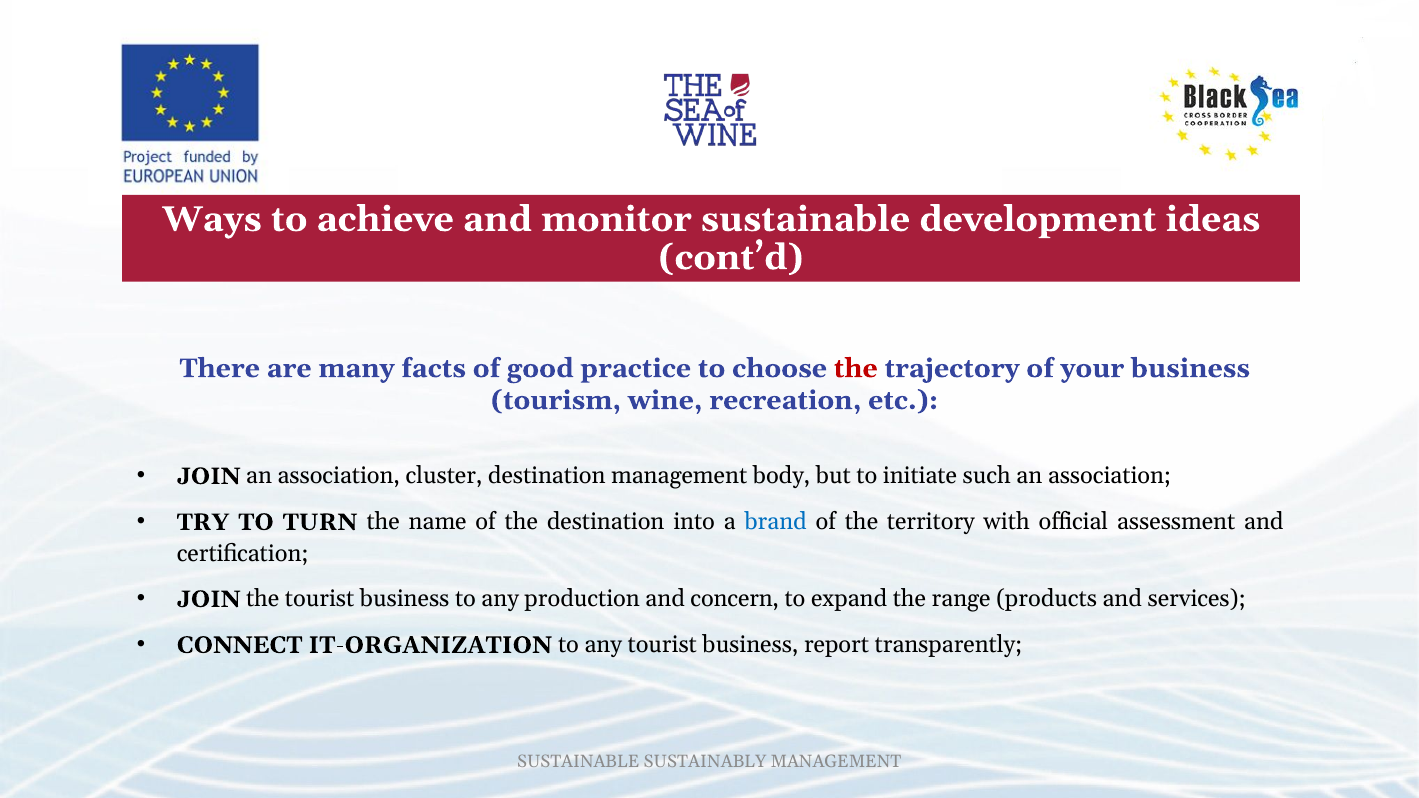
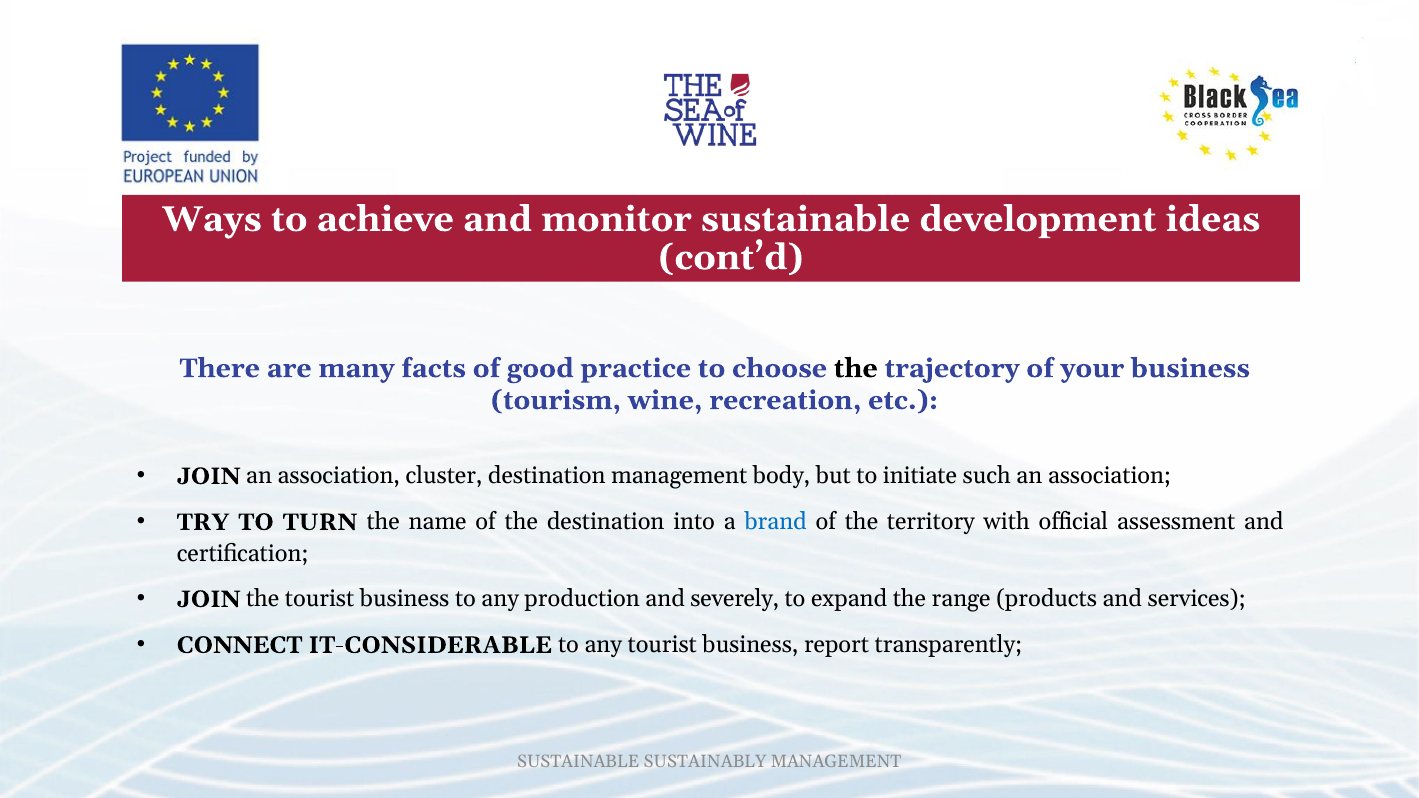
the at (856, 368) colour: red -> black
concern: concern -> severely
IT-ORGANIZATION: IT-ORGANIZATION -> IT-CONSIDERABLE
